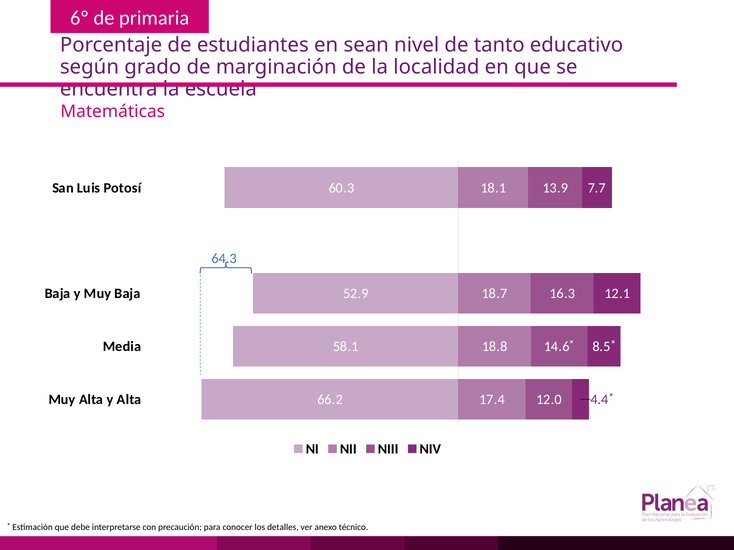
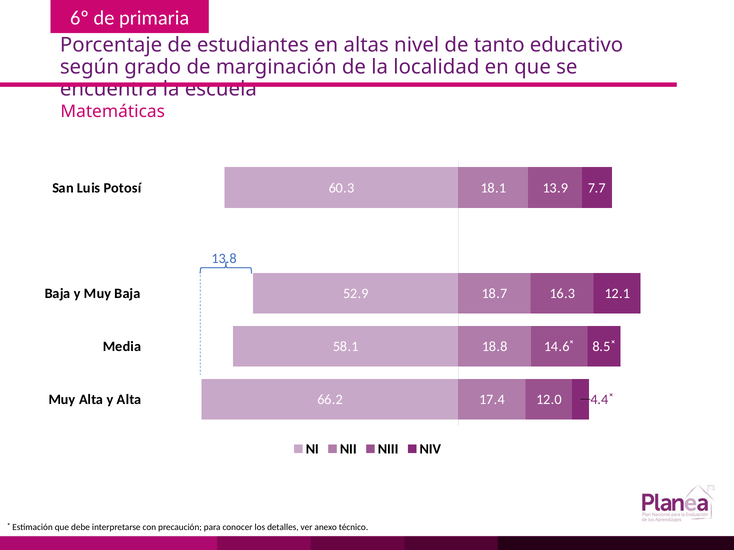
sean: sean -> altas
64.3: 64.3 -> 13.8
